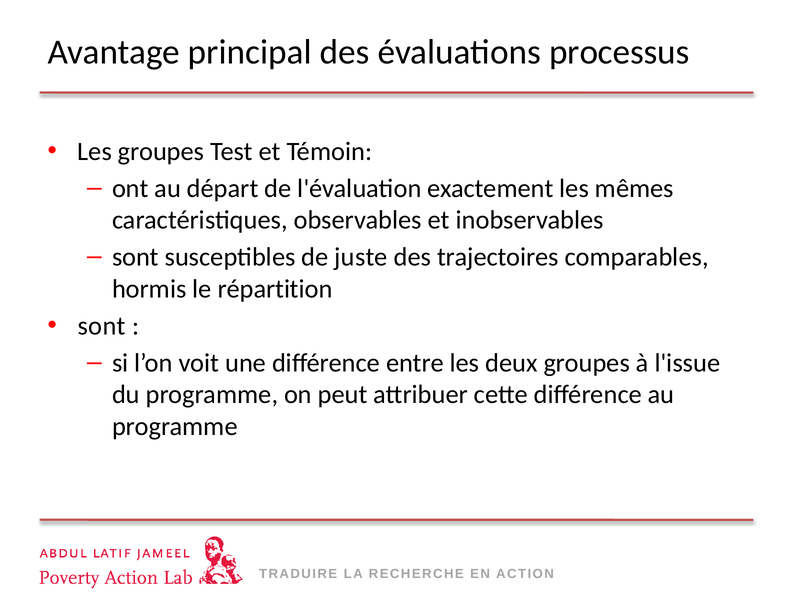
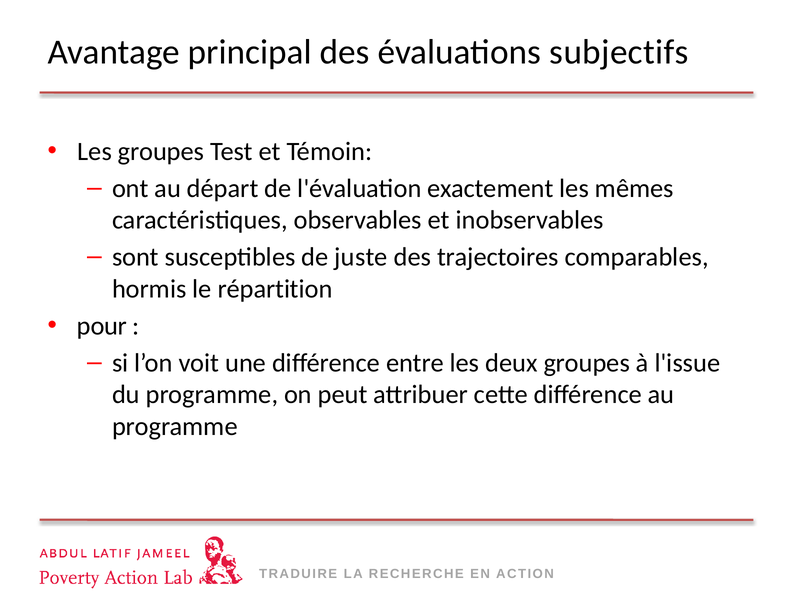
processus: processus -> subjectifs
sont at (102, 326): sont -> pour
